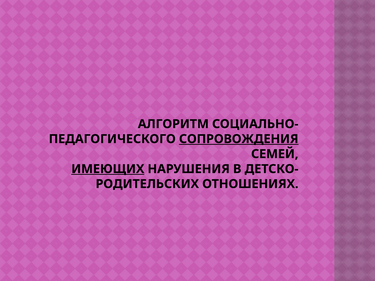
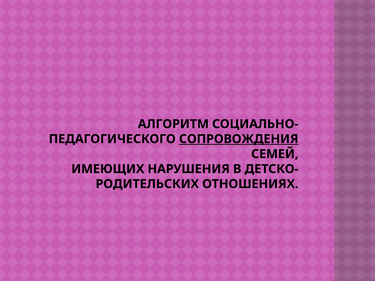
ИМЕЮЩИХ underline: present -> none
